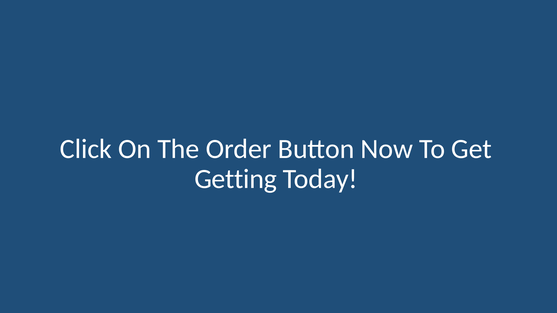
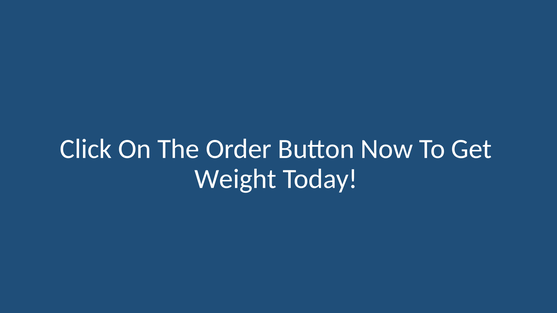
Getting: Getting -> Weight
